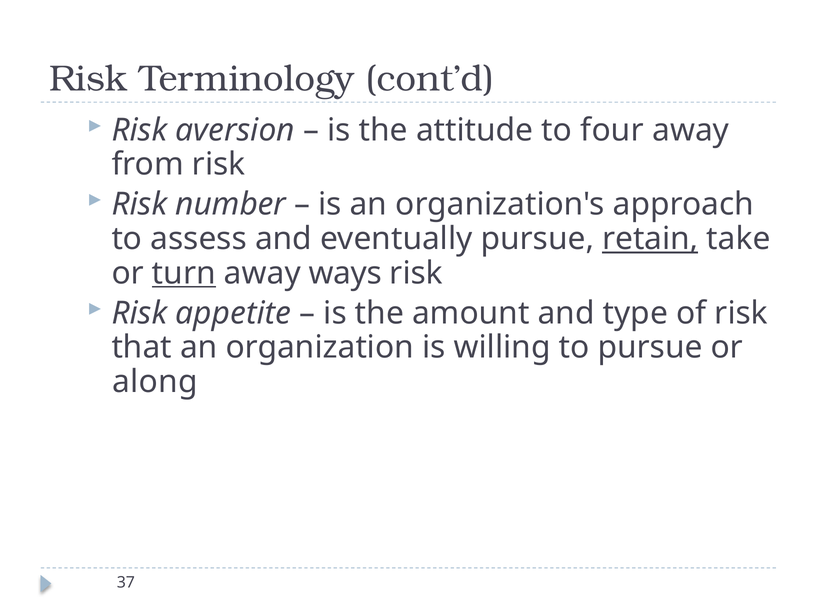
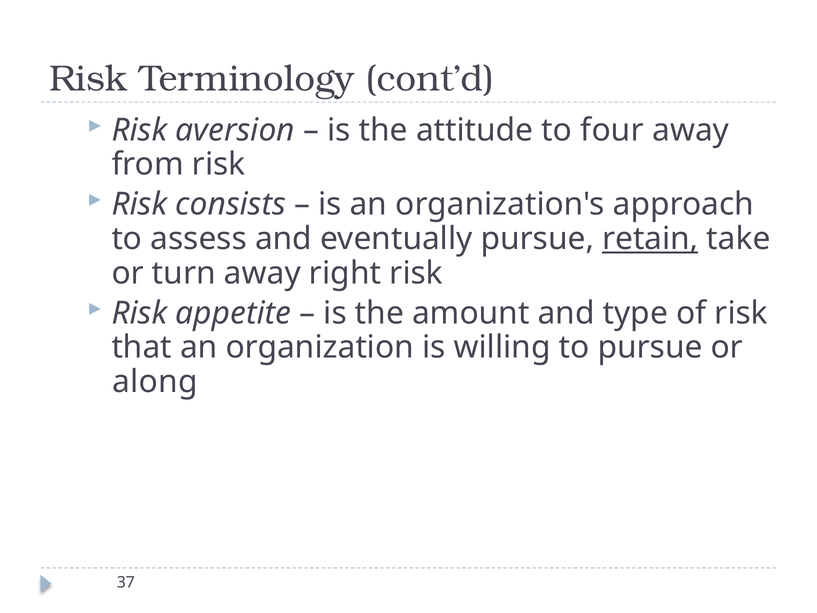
number: number -> consists
turn underline: present -> none
ways: ways -> right
